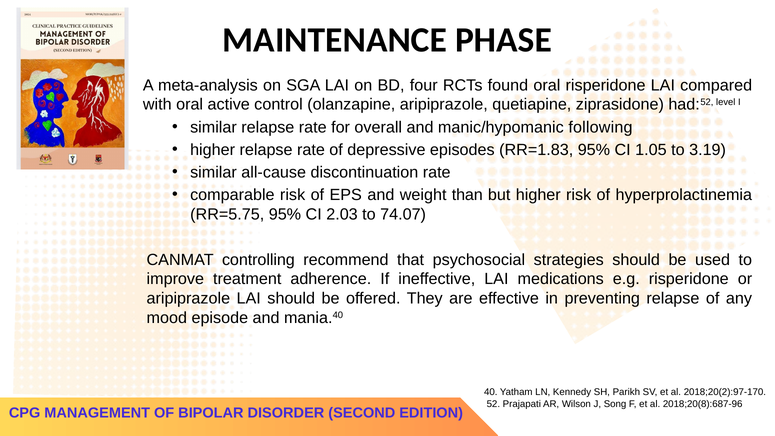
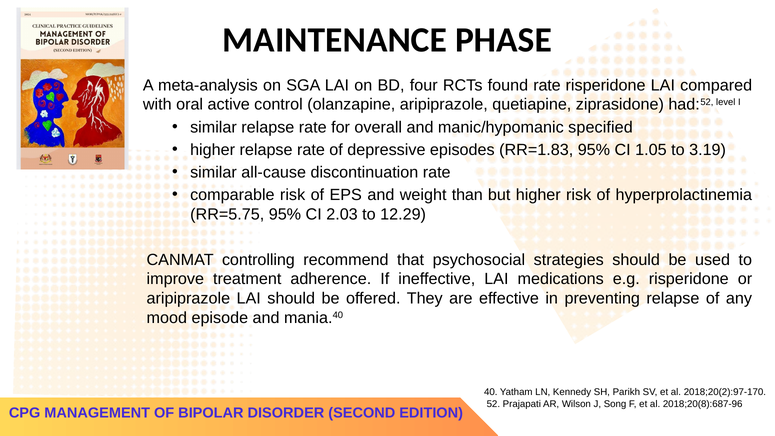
found oral: oral -> rate
following: following -> specified
74.07: 74.07 -> 12.29
